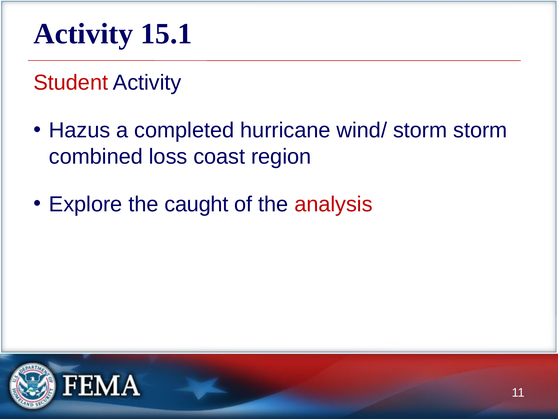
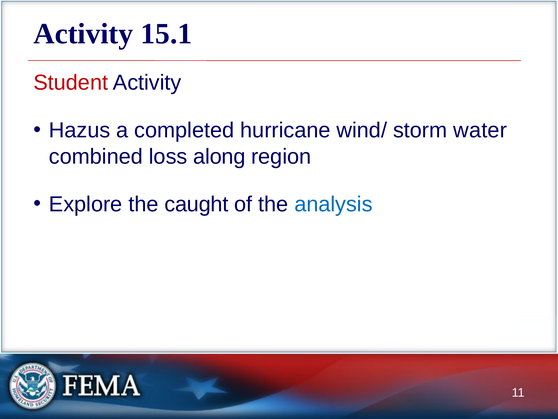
storm storm: storm -> water
coast: coast -> along
analysis colour: red -> blue
